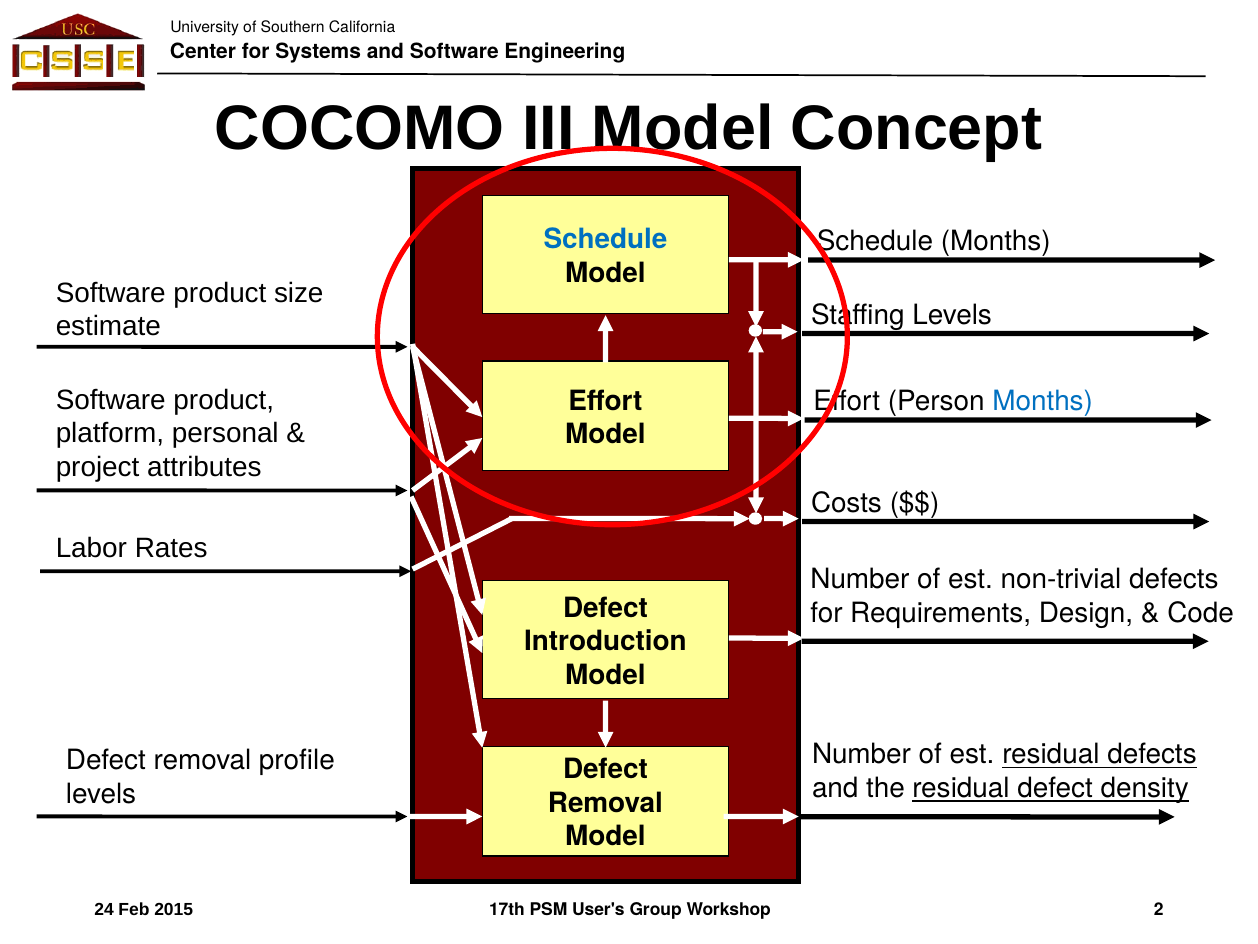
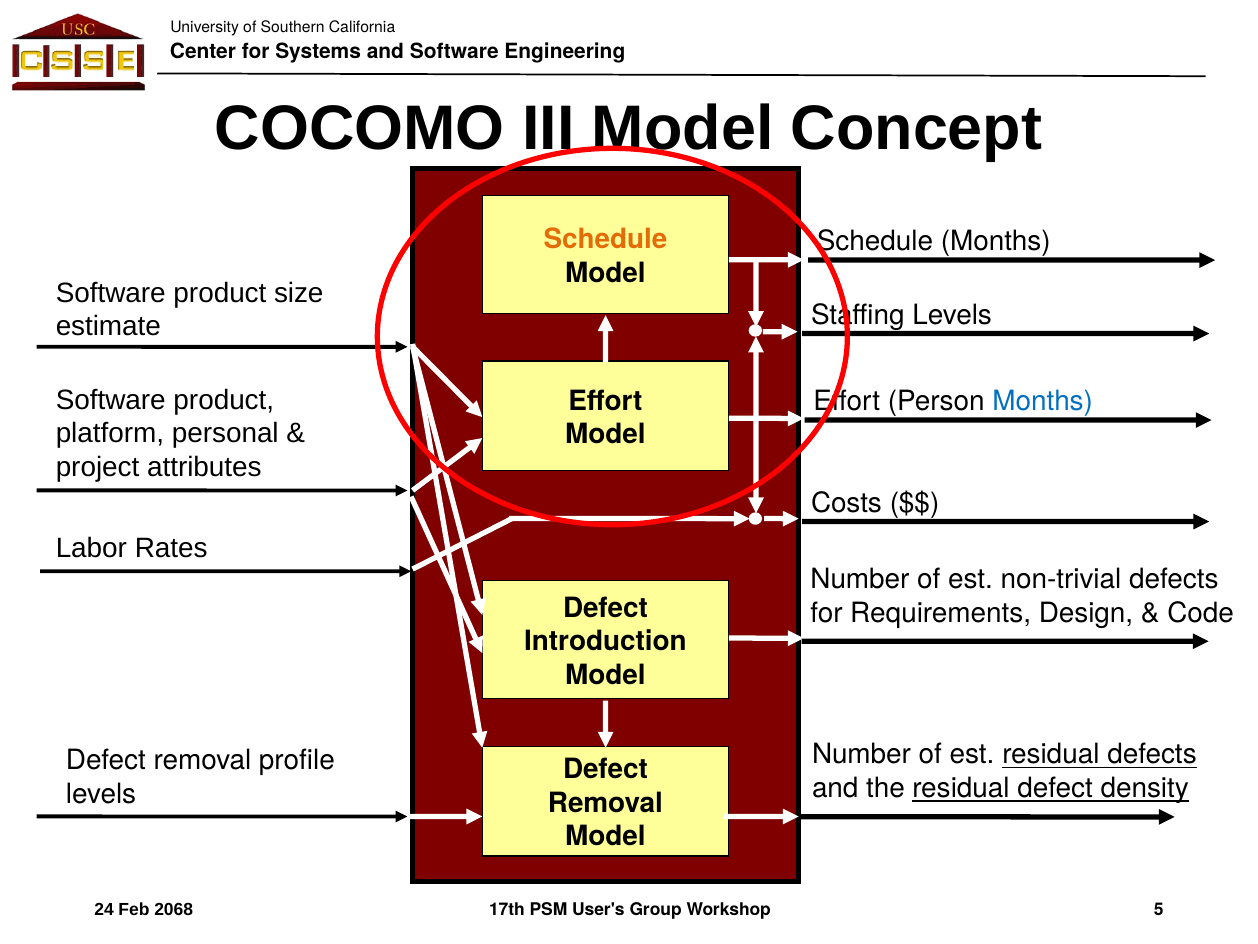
Schedule at (605, 239) colour: blue -> orange
2015: 2015 -> 2068
2: 2 -> 5
